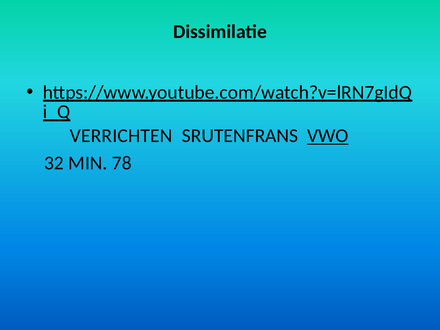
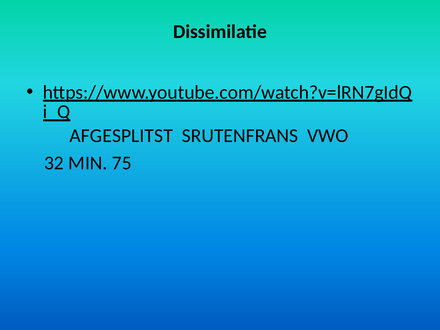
VERRICHTEN: VERRICHTEN -> AFGESPLITST
VWO underline: present -> none
78: 78 -> 75
